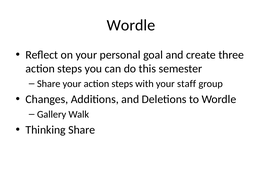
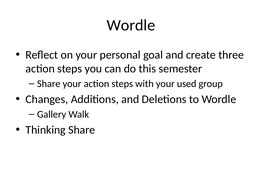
staff: staff -> used
